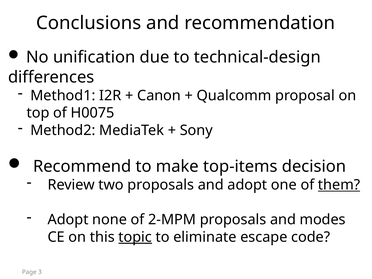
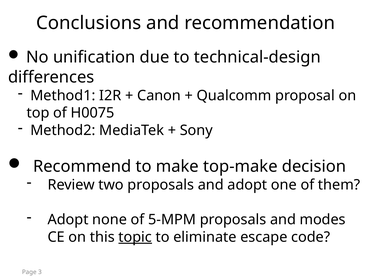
top-items: top-items -> top-make
them underline: present -> none
2-MPM: 2-MPM -> 5-MPM
